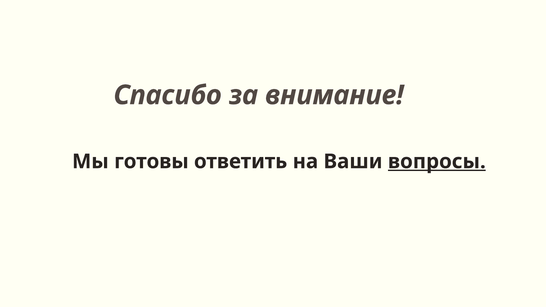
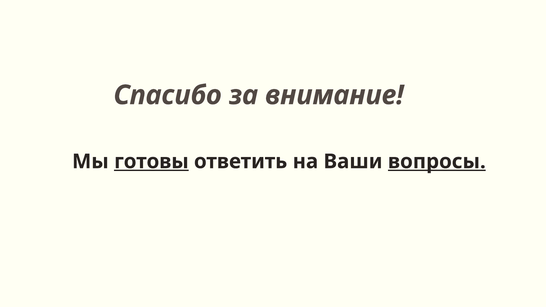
готовы underline: none -> present
